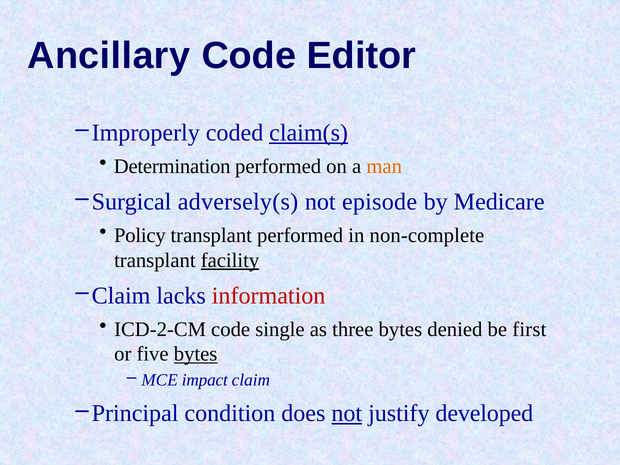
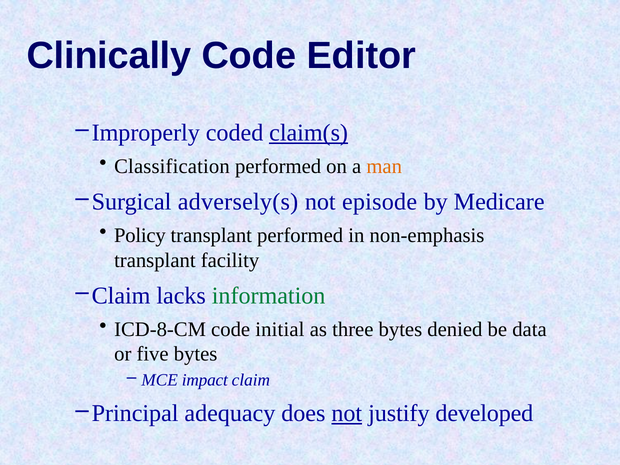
Ancillary: Ancillary -> Clinically
Determination: Determination -> Classification
non-complete: non-complete -> non-emphasis
facility underline: present -> none
information colour: red -> green
ICD-2-CM: ICD-2-CM -> ICD-8-CM
single: single -> initial
first: first -> data
bytes at (196, 354) underline: present -> none
condition: condition -> adequacy
